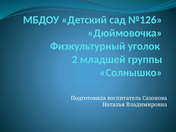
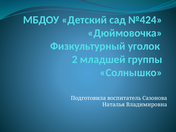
№126: №126 -> №424
